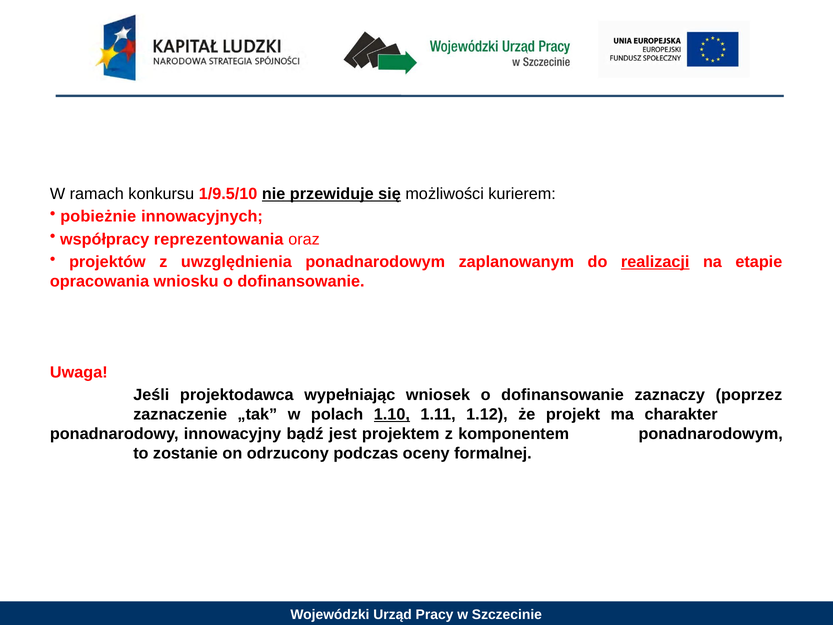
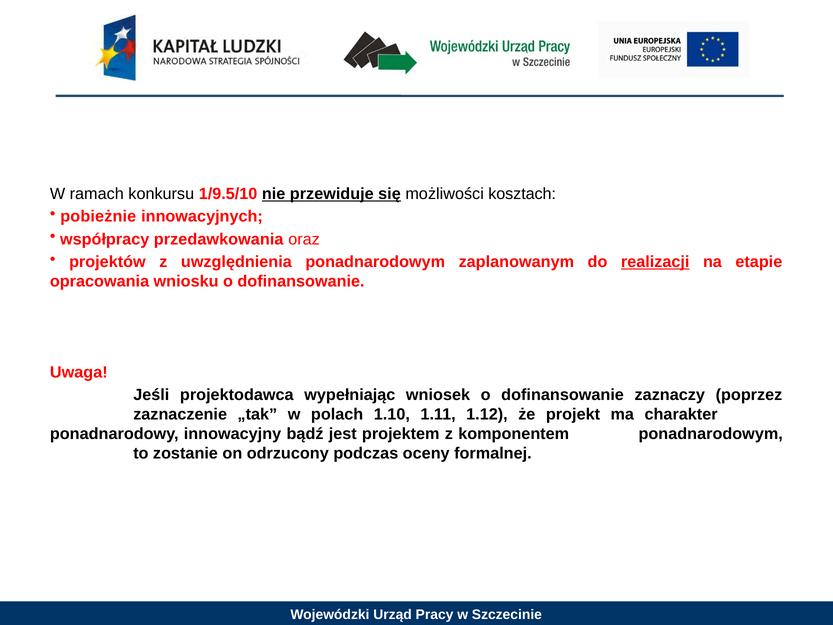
kurierem: kurierem -> kosztach
reprezentowania: reprezentowania -> przedawkowania
1.10 underline: present -> none
